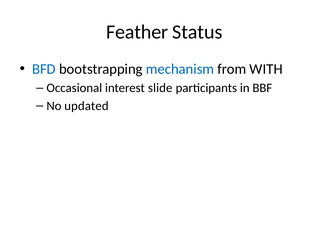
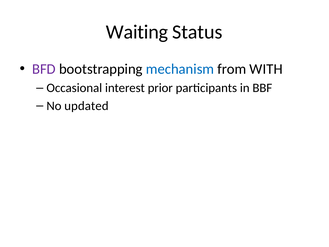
Feather: Feather -> Waiting
BFD colour: blue -> purple
slide: slide -> prior
